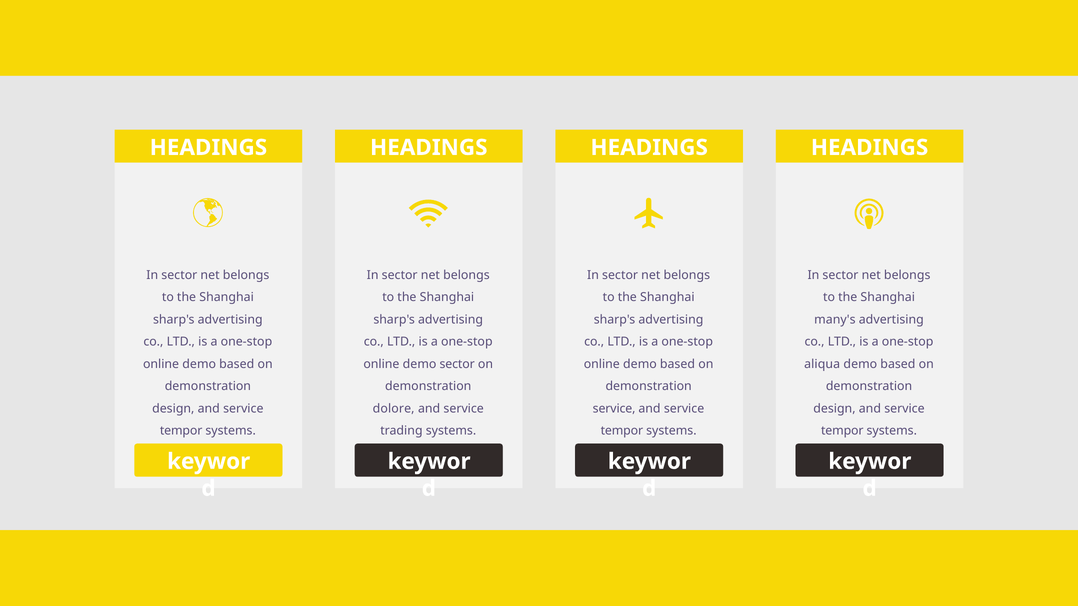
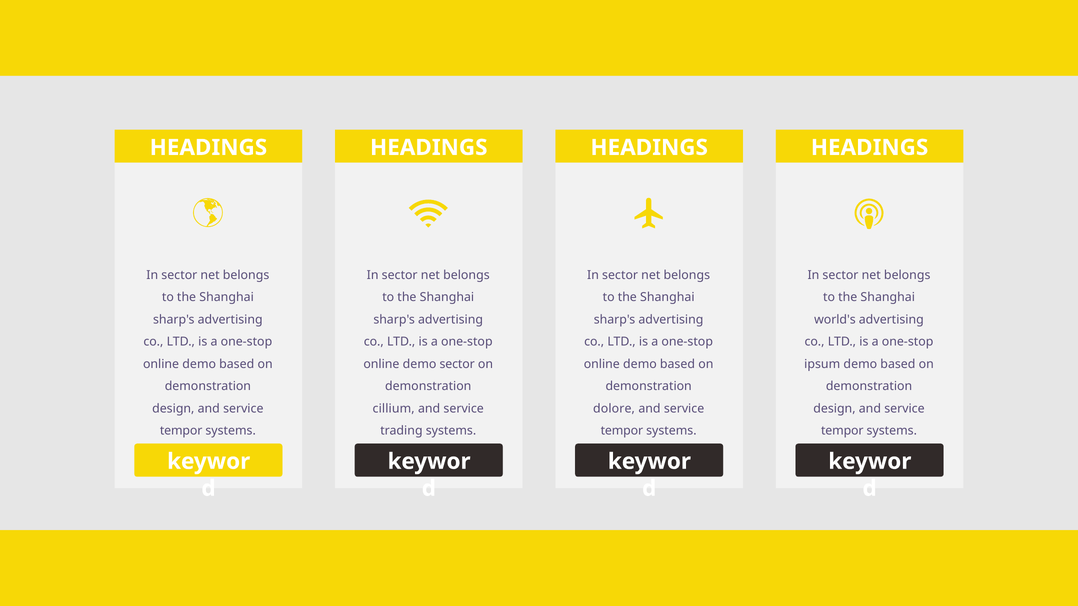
many's: many's -> world's
aliqua: aliqua -> ipsum
dolore: dolore -> cillium
service at (614, 409): service -> dolore
